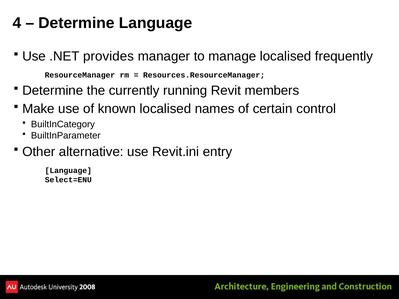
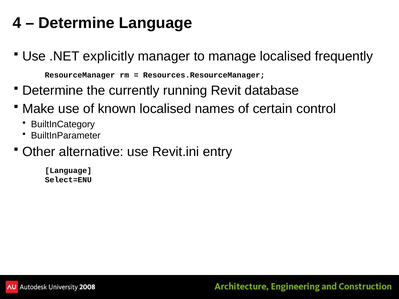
provides: provides -> explicitly
members: members -> database
